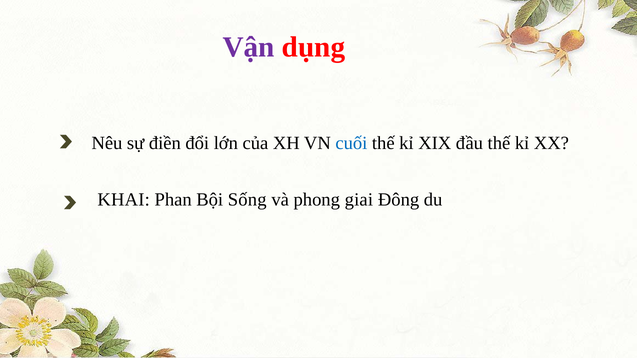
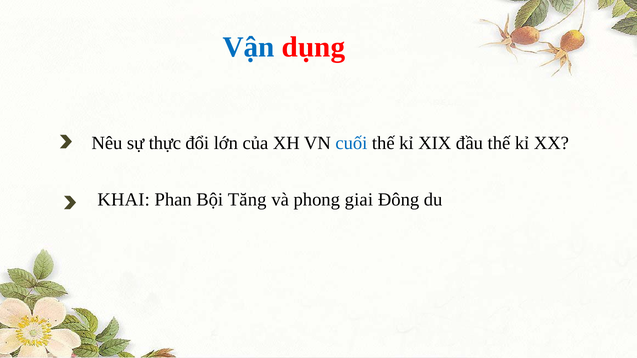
Vận colour: purple -> blue
điền: điền -> thực
Sống: Sống -> Tăng
